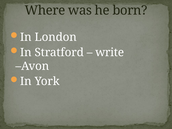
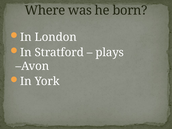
write: write -> plays
